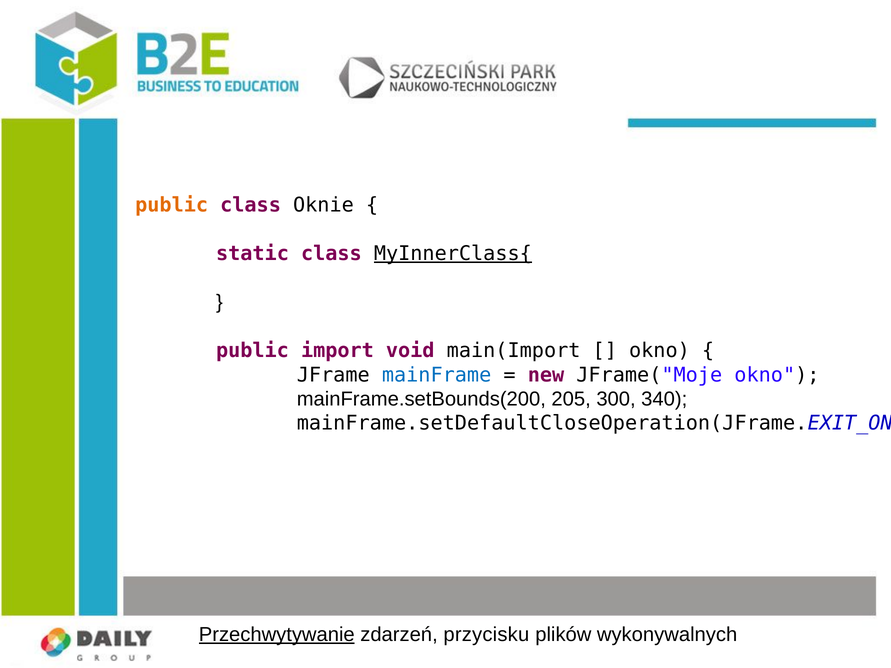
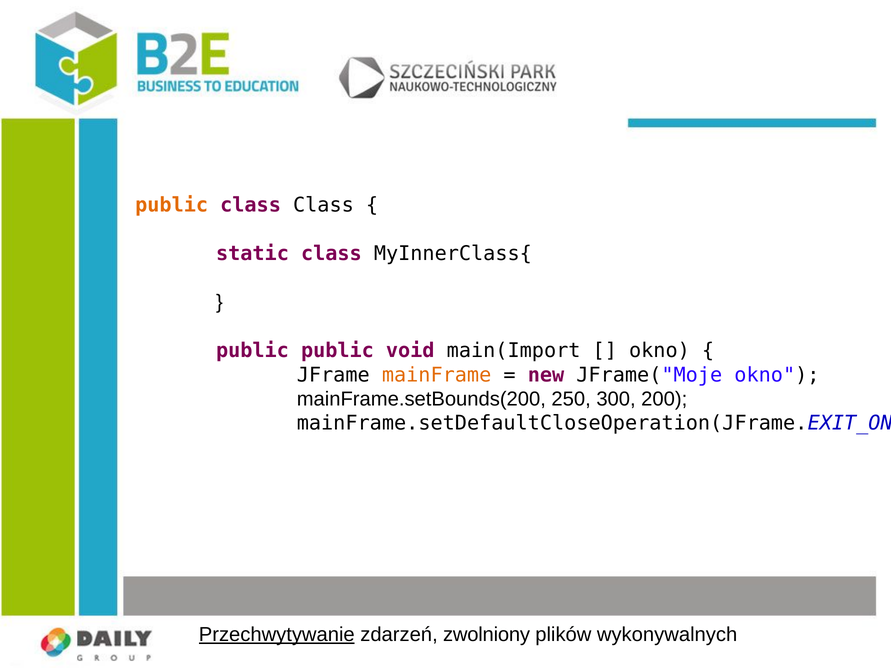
class Oknie: Oknie -> Class
MyInnerClass{ underline: present -> none
public import: import -> public
mainFrame colour: blue -> orange
205: 205 -> 250
340: 340 -> 200
przycisku: przycisku -> zwolniony
